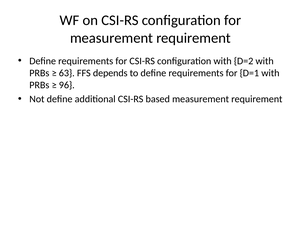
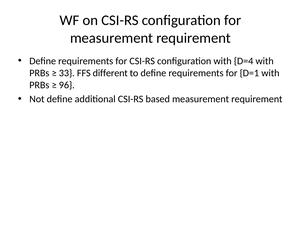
D=2: D=2 -> D=4
63: 63 -> 33
depends: depends -> different
